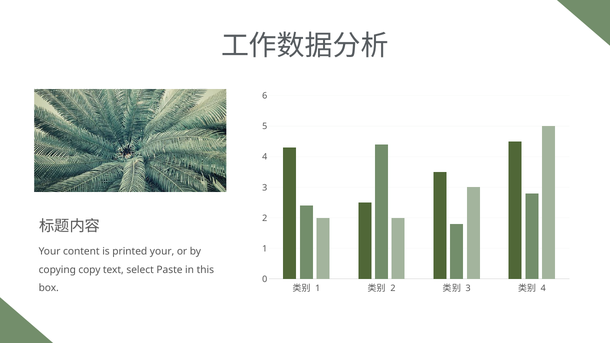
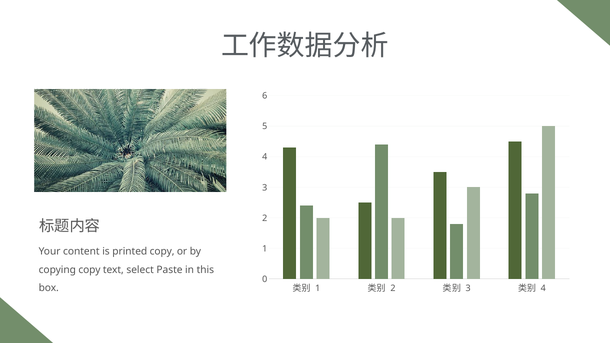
printed your: your -> copy
